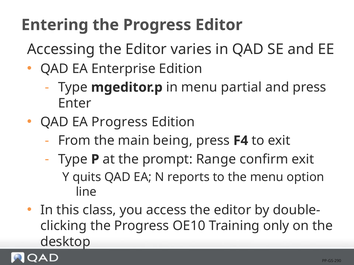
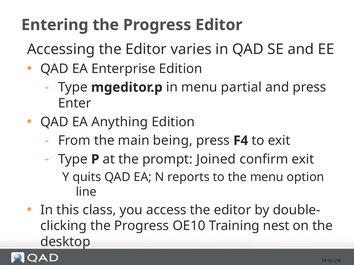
EA Progress: Progress -> Anything
Range: Range -> Joined
only: only -> nest
